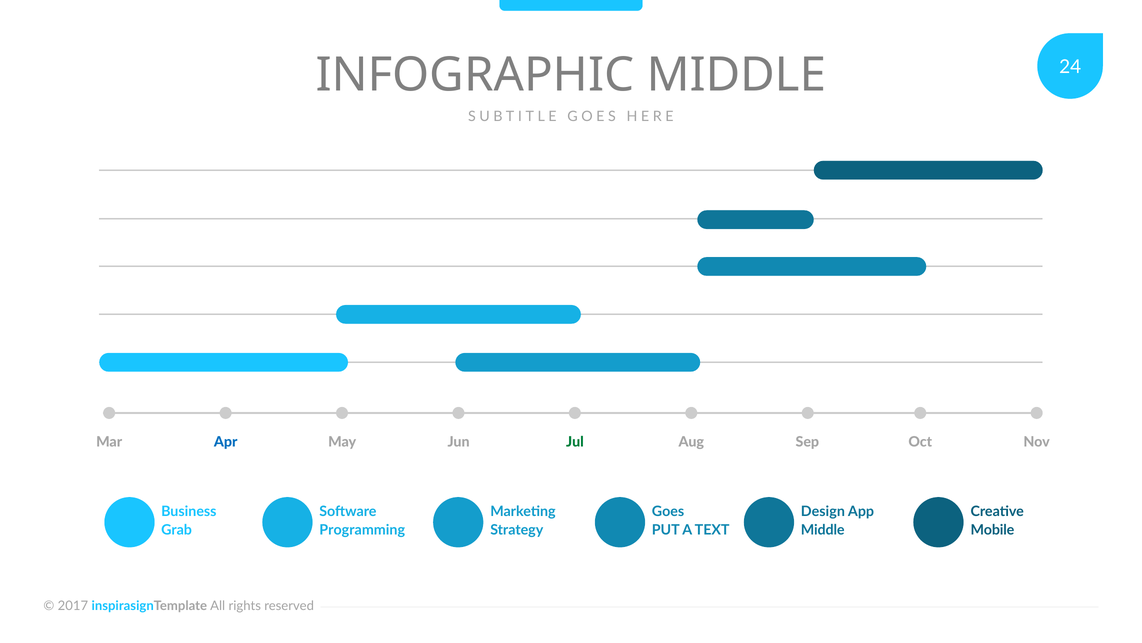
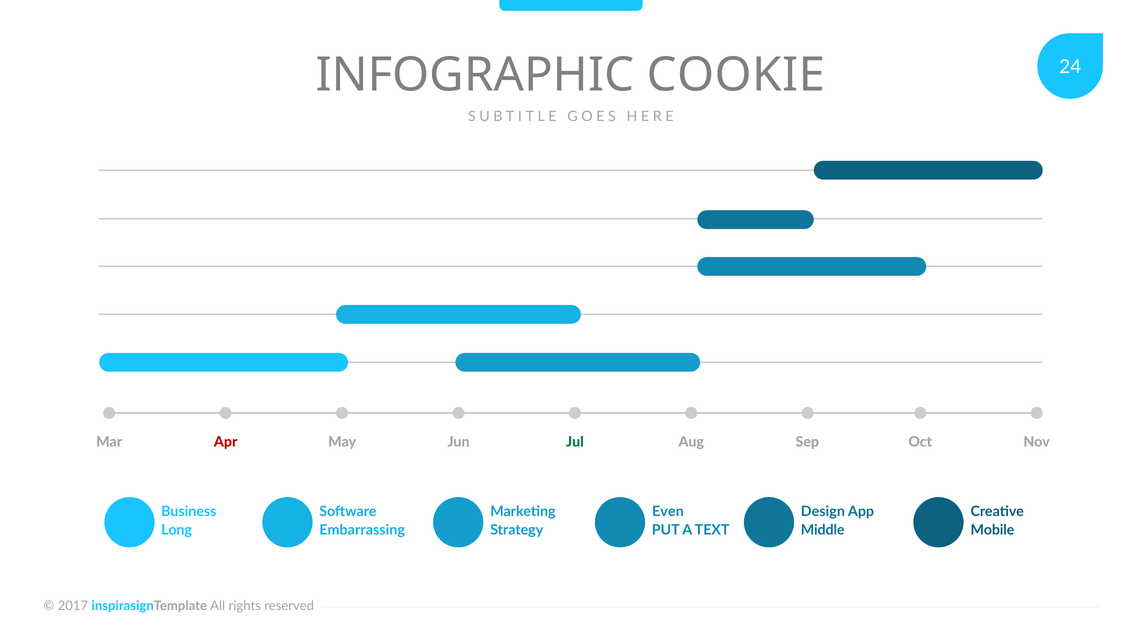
INFOGRAPHIC MIDDLE: MIDDLE -> COOKIE
Apr colour: blue -> red
Goes: Goes -> Even
Grab: Grab -> Long
Programming: Programming -> Embarrassing
